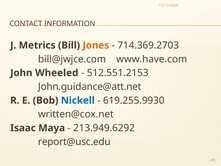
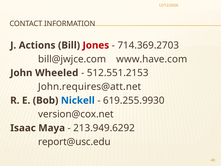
Metrics: Metrics -> Actions
Jones colour: orange -> red
John.guidance@att.net: John.guidance@att.net -> John.requires@att.net
written@cox.net: written@cox.net -> version@cox.net
